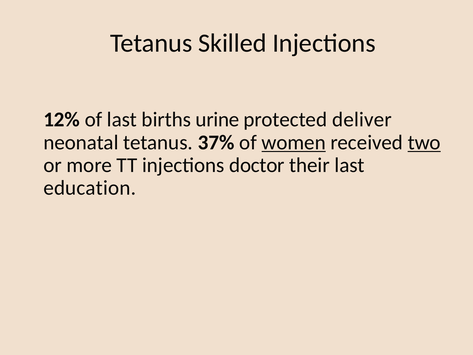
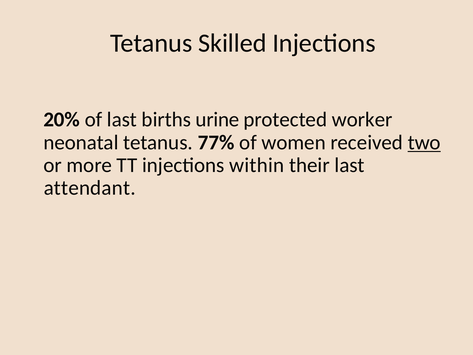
12%: 12% -> 20%
deliver: deliver -> worker
37%: 37% -> 77%
women underline: present -> none
doctor: doctor -> within
education: education -> attendant
